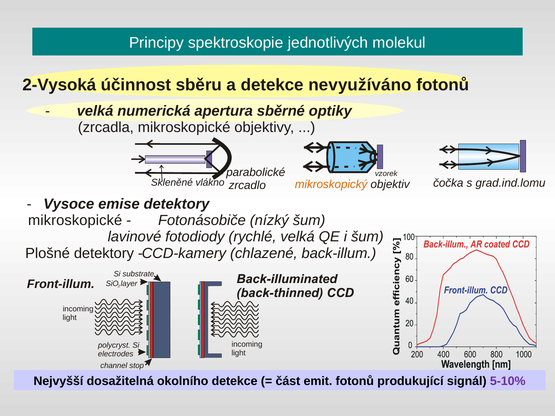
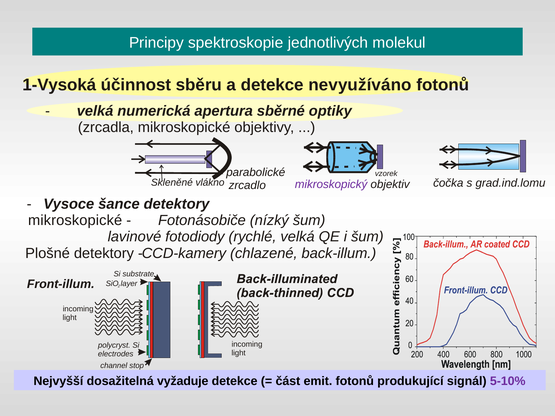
2-Vysoká: 2-Vysoká -> 1-Vysoká
mikroskopický colour: orange -> purple
emise: emise -> šance
okolního: okolního -> vyžaduje
